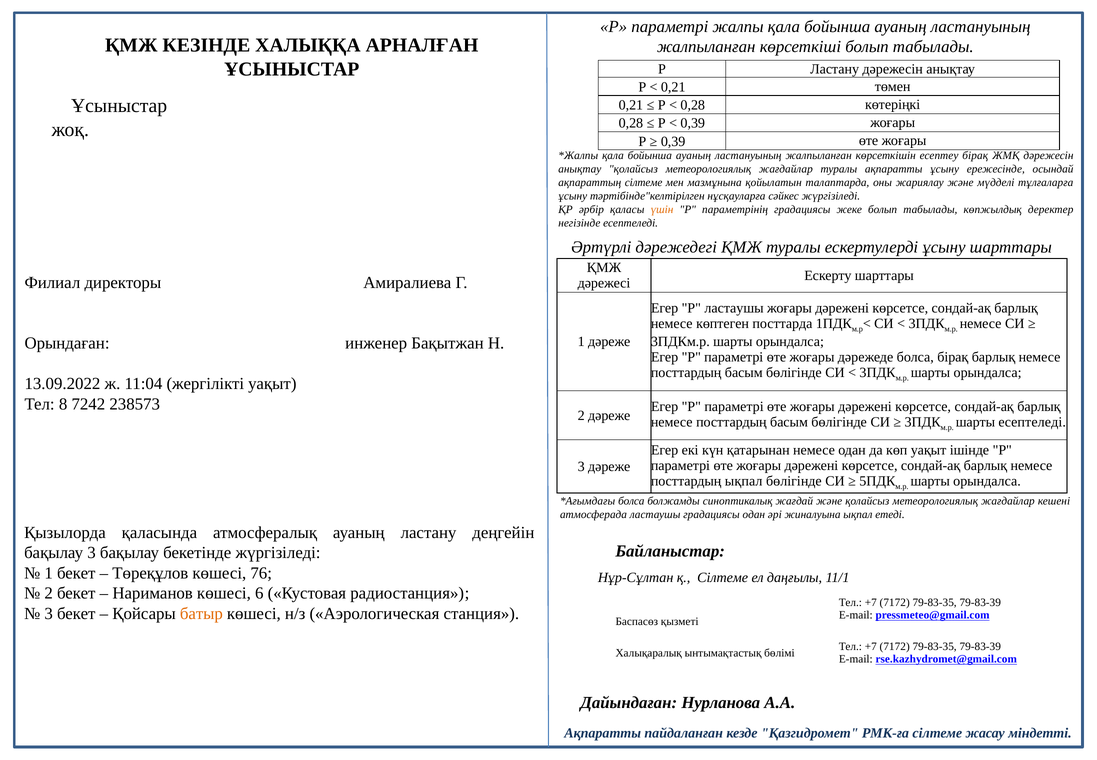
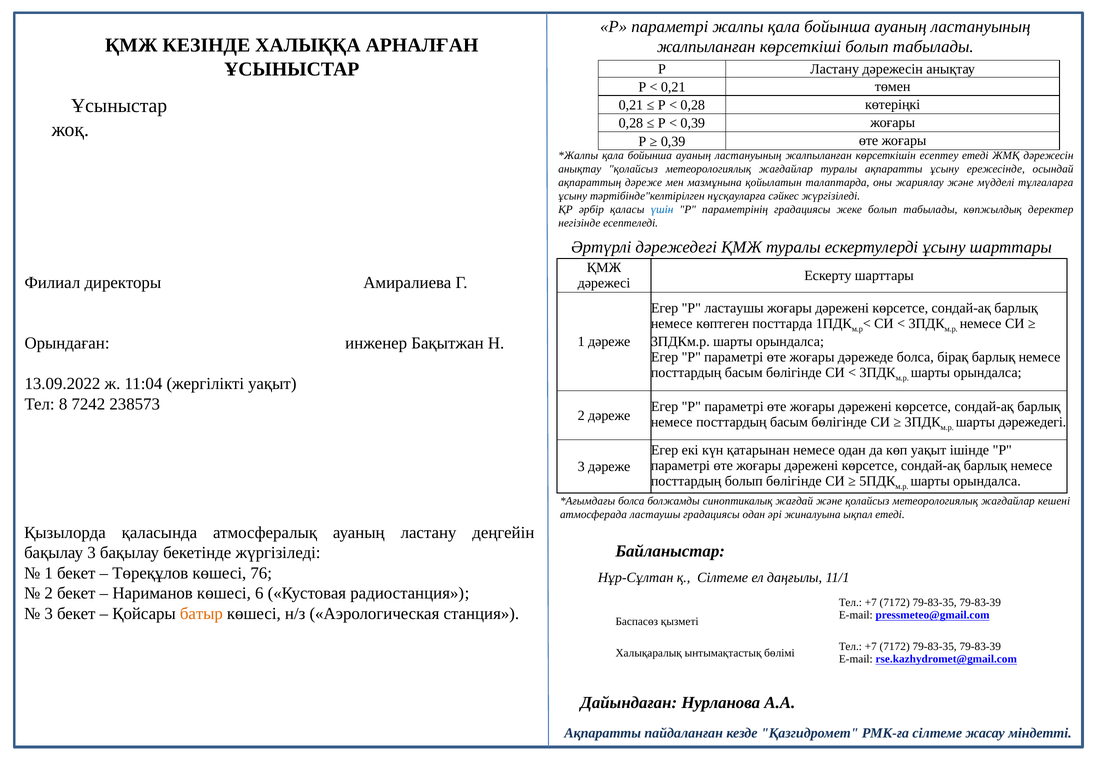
есептеу бірақ: бірақ -> етеді
ақпараттың сілтеме: сілтеме -> дәреже
үшін colour: orange -> blue
шарты есептеледі: есептеледі -> дәрежедегі
посттардың ықпал: ықпал -> болып
